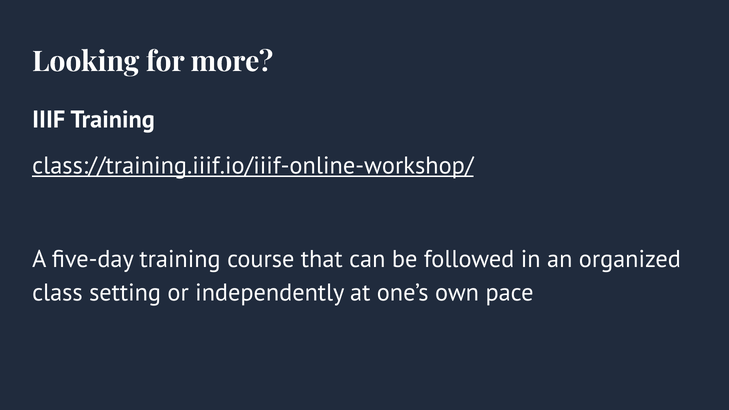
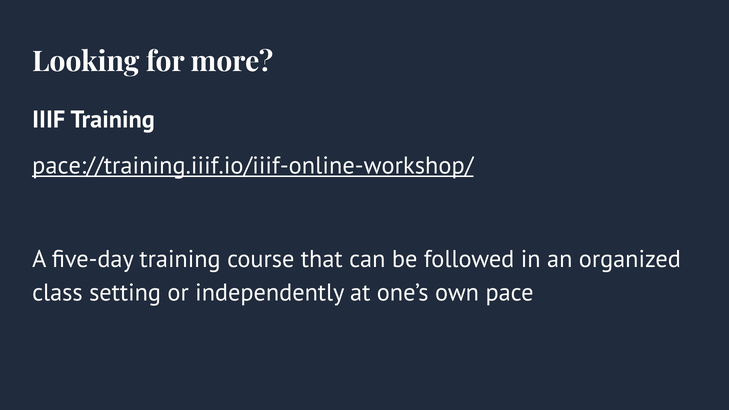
class://training.iiif.io/iiif-online-workshop/: class://training.iiif.io/iiif-online-workshop/ -> pace://training.iiif.io/iiif-online-workshop/
